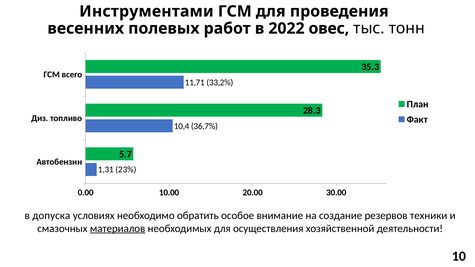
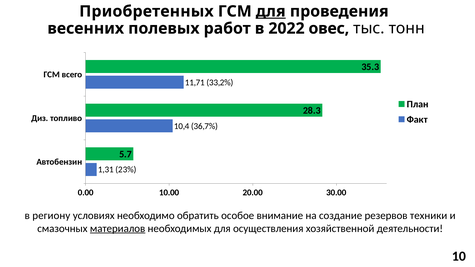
Инструментами: Инструментами -> Приобретенных
для at (271, 11) underline: none -> present
допуска: допуска -> региону
